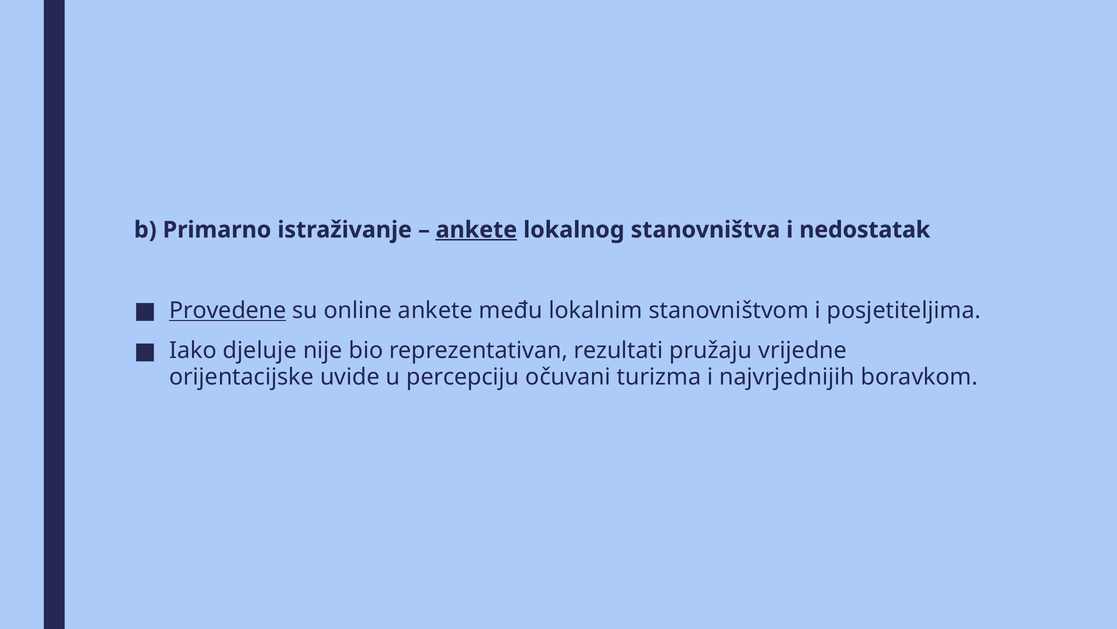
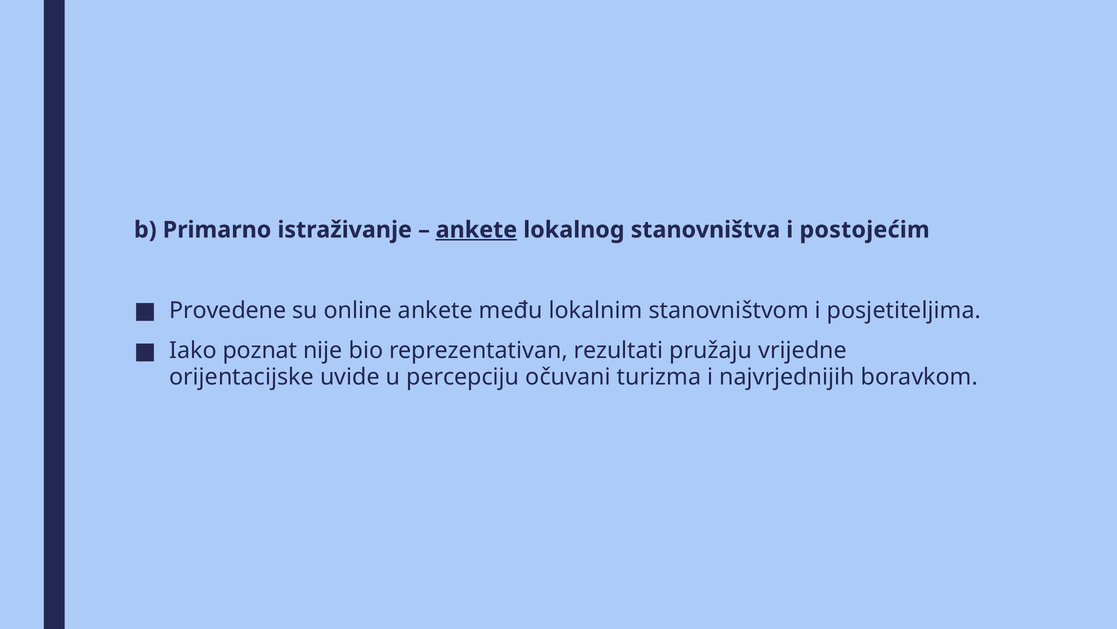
nedostatak: nedostatak -> postojećim
Provedene underline: present -> none
djeluje: djeluje -> poznat
